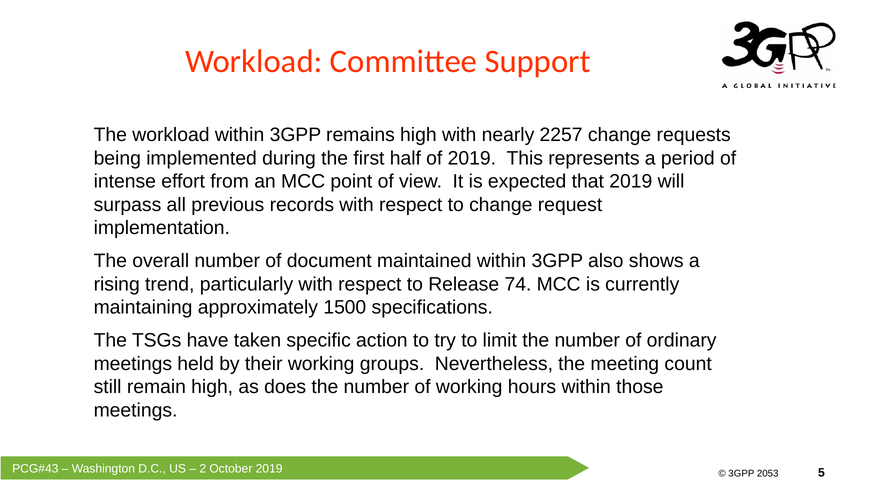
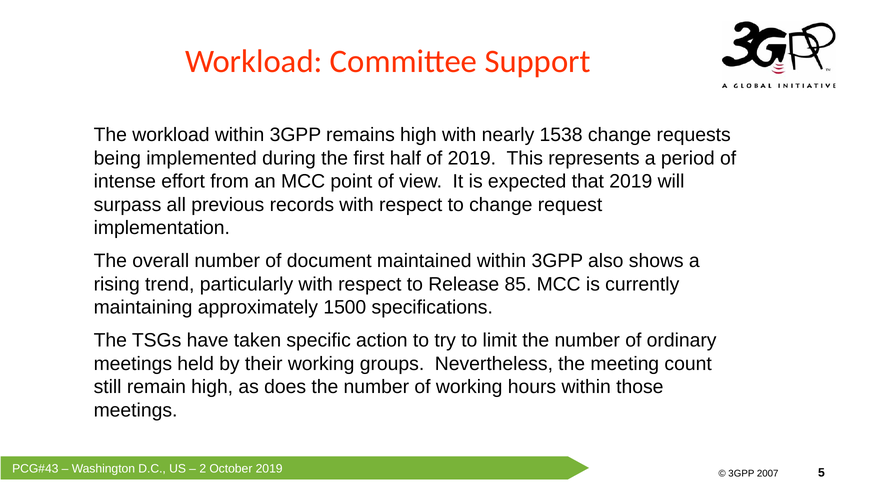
2257: 2257 -> 1538
74: 74 -> 85
2053: 2053 -> 2007
